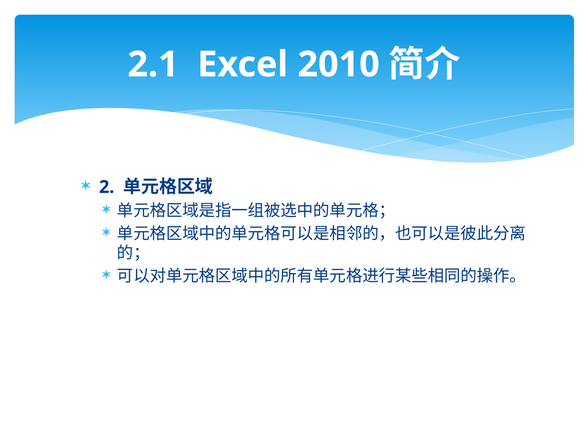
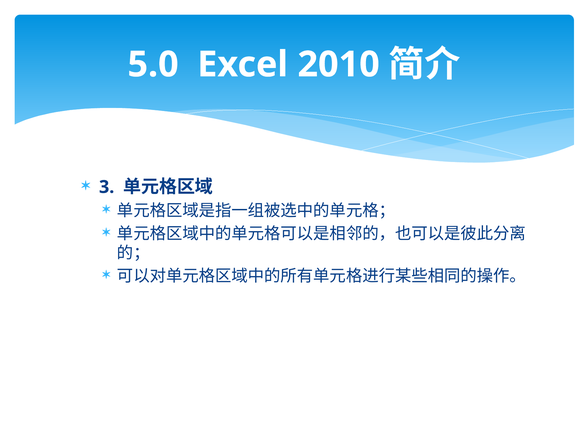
2.1: 2.1 -> 5.0
2: 2 -> 3
